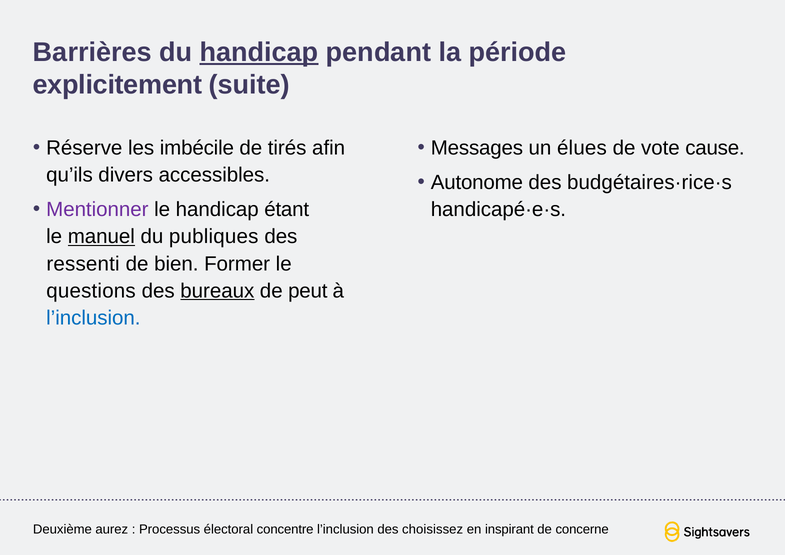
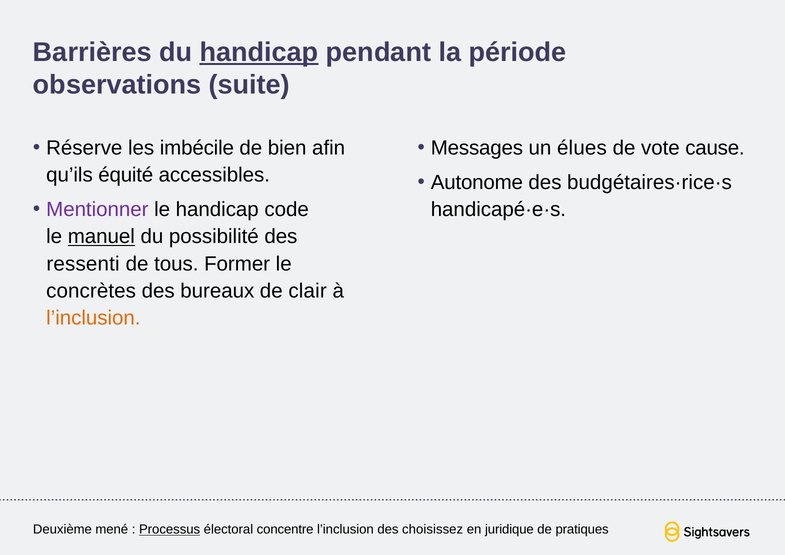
explicitement: explicitement -> observations
tirés: tirés -> bien
divers: divers -> équité
étant: étant -> code
publiques: publiques -> possibilité
bien: bien -> tous
questions: questions -> concrètes
bureaux underline: present -> none
peut: peut -> clair
l’inclusion at (93, 318) colour: blue -> orange
aurez: aurez -> mené
Processus underline: none -> present
inspirant: inspirant -> juridique
concerne: concerne -> pratiques
